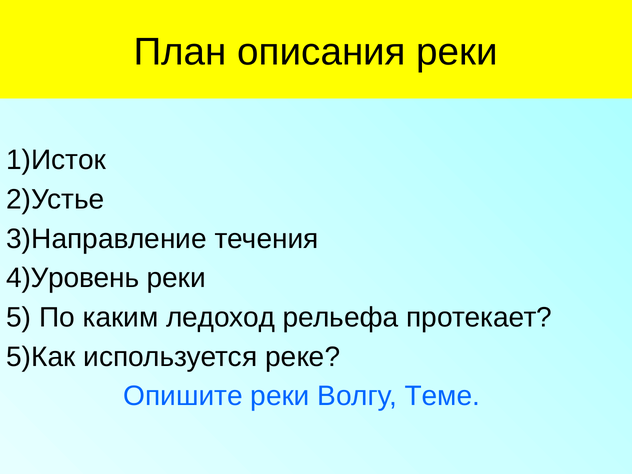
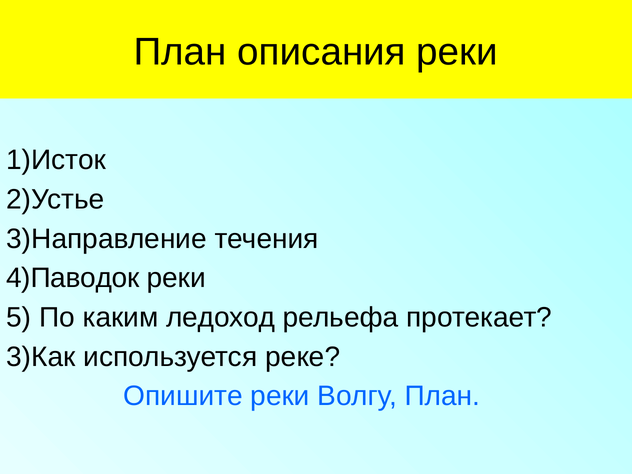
4)Уровень: 4)Уровень -> 4)Паводок
5)Как: 5)Как -> 3)Как
Волгу Теме: Теме -> План
